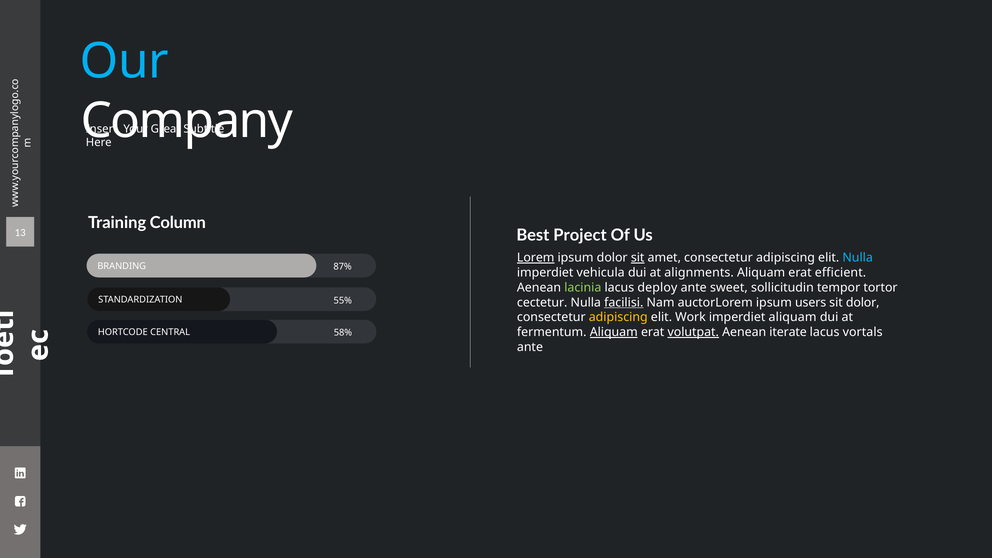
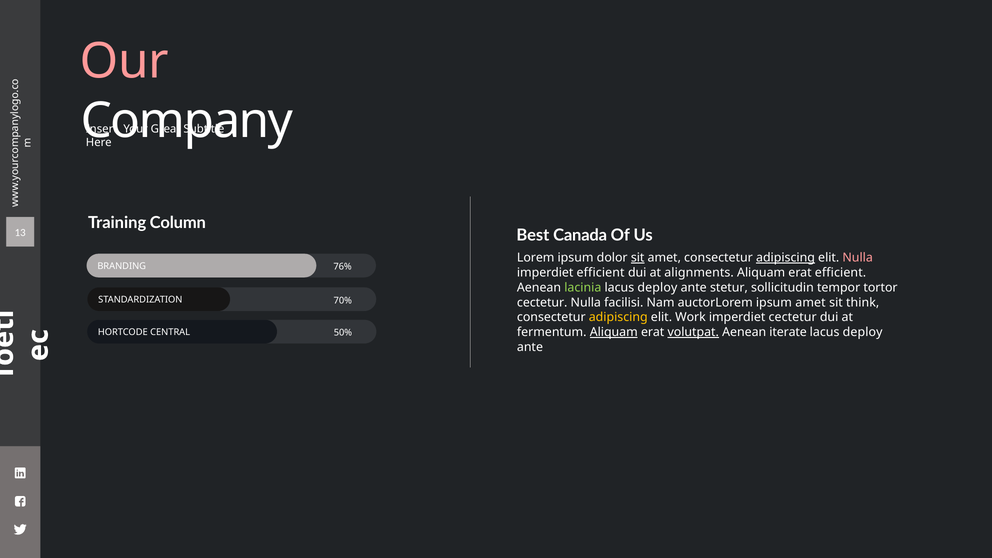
Our colour: light blue -> pink
Project: Project -> Canada
Lorem underline: present -> none
adipiscing at (785, 258) underline: none -> present
Nulla at (858, 258) colour: light blue -> pink
87%: 87% -> 76%
imperdiet vehicula: vehicula -> efficient
sweet: sweet -> stetur
55%: 55% -> 70%
facilisi underline: present -> none
ipsum users: users -> amet
sit dolor: dolor -> think
imperdiet aliquam: aliquam -> cectetur
vortals at (863, 332): vortals -> deploy
58%: 58% -> 50%
